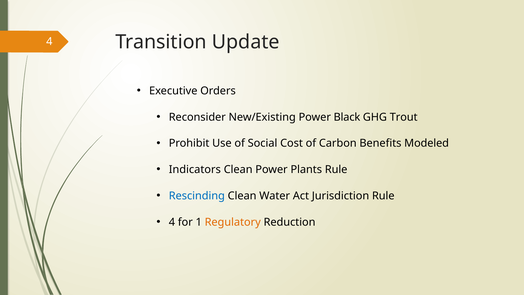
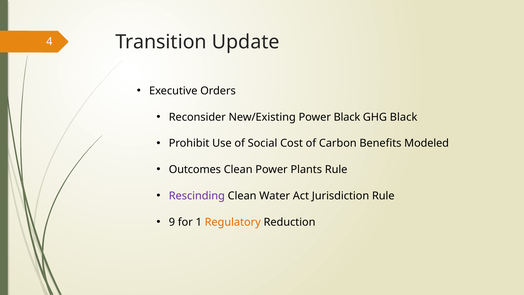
GHG Trout: Trout -> Black
Indicators: Indicators -> Outcomes
Rescinding colour: blue -> purple
4 at (172, 222): 4 -> 9
